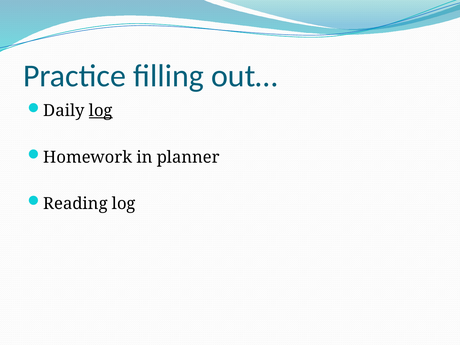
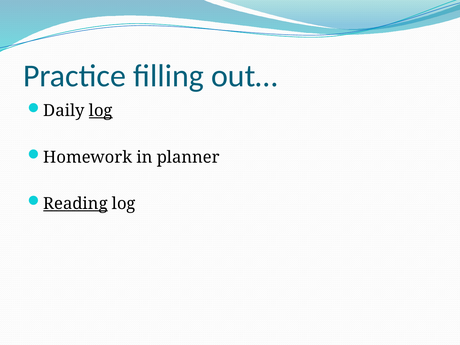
Reading underline: none -> present
